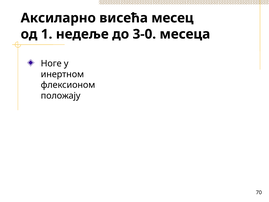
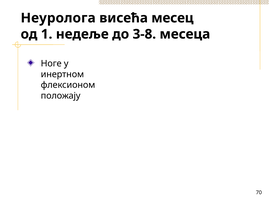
Аксиларно: Аксиларно -> Неуролога
3-0: 3-0 -> 3-8
